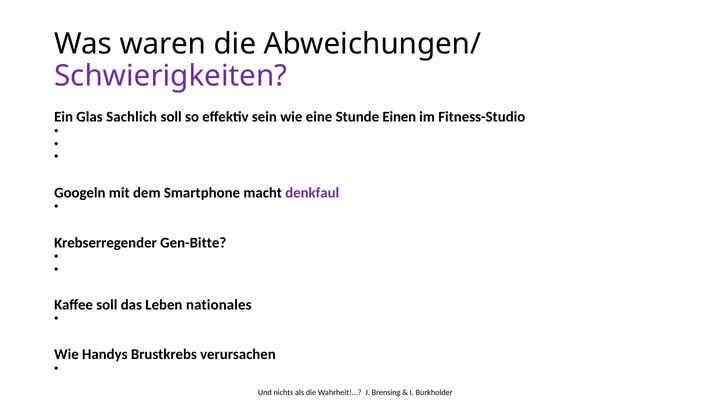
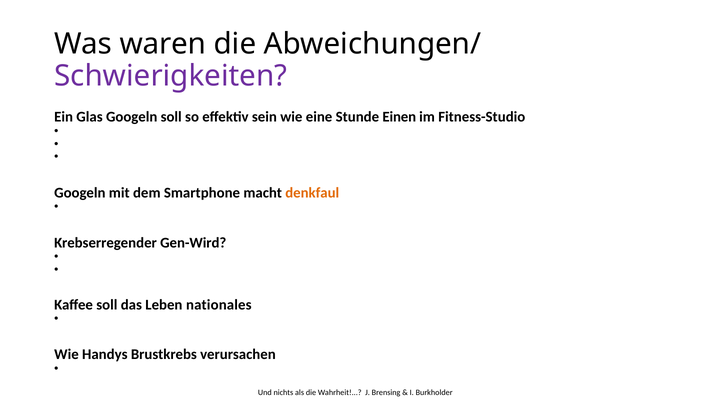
Glas Sachlich: Sachlich -> Googeln
denkfaul colour: purple -> orange
Gen-Bitte: Gen-Bitte -> Gen-Wird
